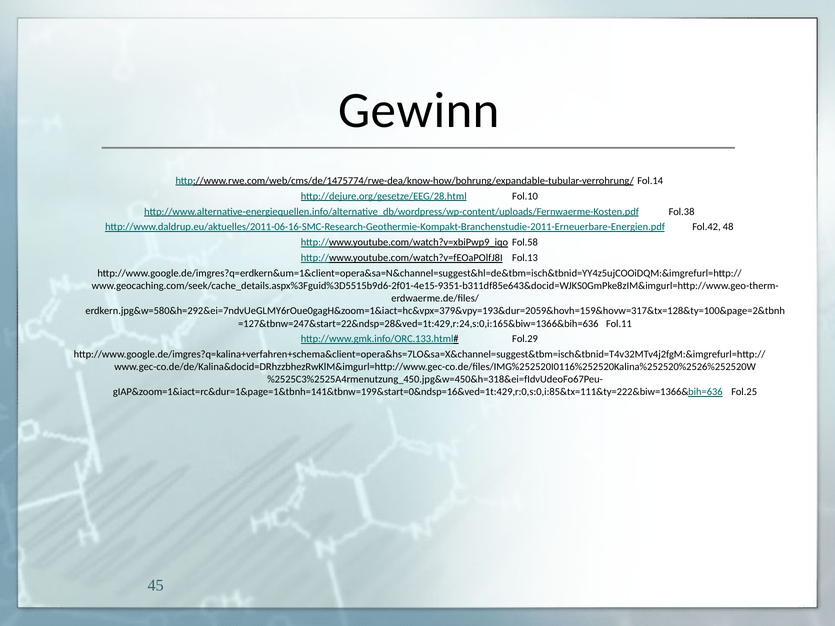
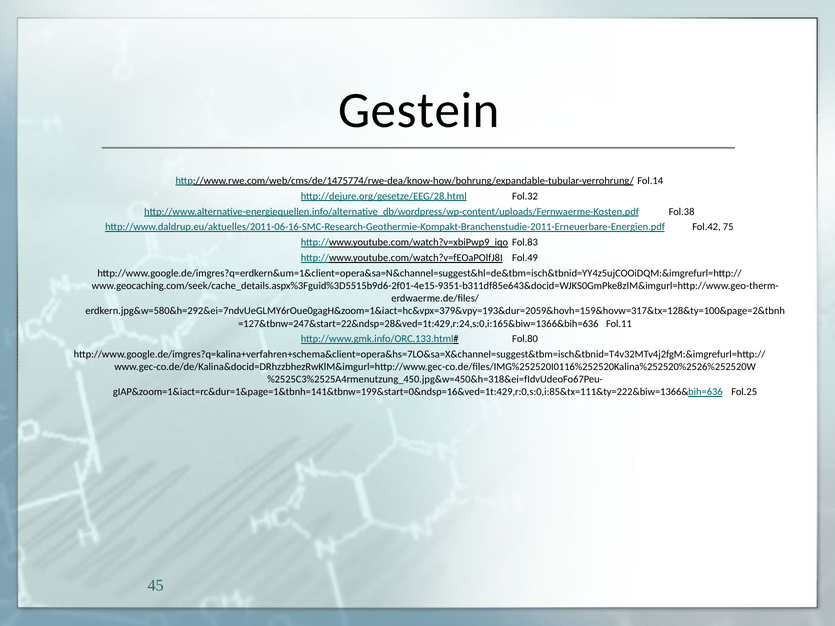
Gewinn: Gewinn -> Gestein
Fol.10: Fol.10 -> Fol.32
48: 48 -> 75
Fol.58: Fol.58 -> Fol.83
Fol.13: Fol.13 -> Fol.49
Fol.29: Fol.29 -> Fol.80
